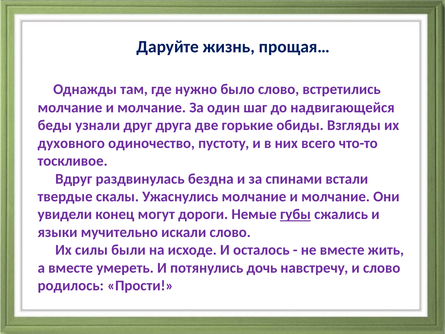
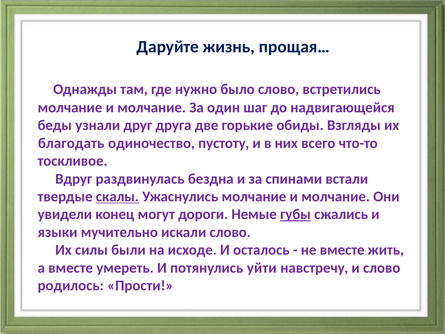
духовного: духовного -> благодать
скалы underline: none -> present
дочь: дочь -> уйти
